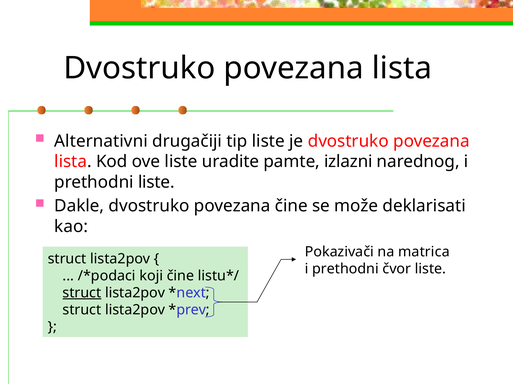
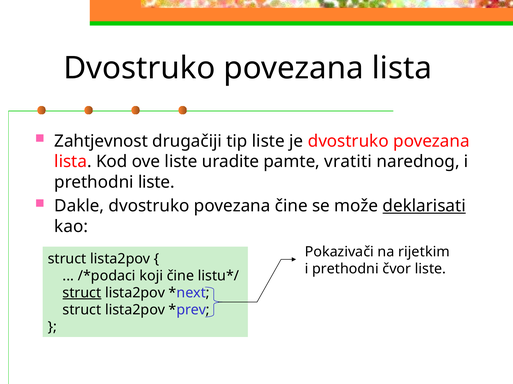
Alternativni: Alternativni -> Zahtjevnost
izlazni: izlazni -> vratiti
deklarisati underline: none -> present
matrica: matrica -> rijetkim
